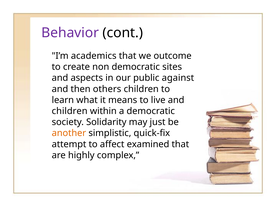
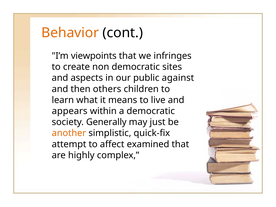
Behavior colour: purple -> orange
academics: academics -> viewpoints
outcome: outcome -> infringes
children at (70, 111): children -> appears
Solidarity: Solidarity -> Generally
